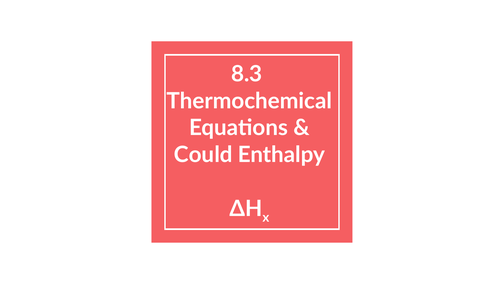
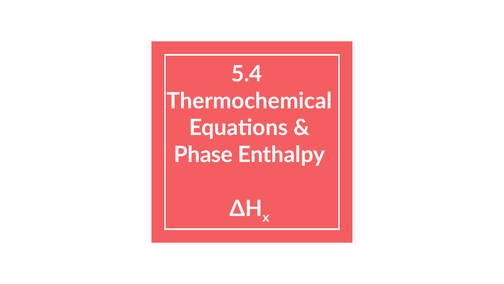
8.3: 8.3 -> 5.4
Could: Could -> Phase
